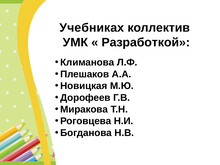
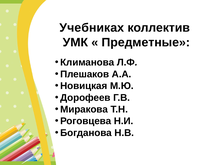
Разработкой: Разработкой -> Предметные
